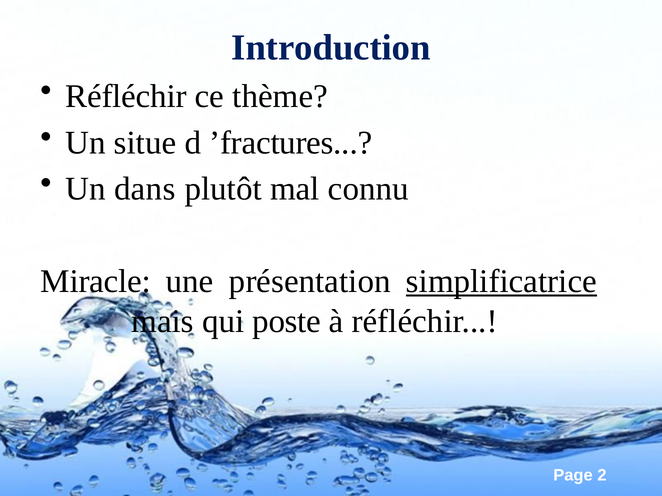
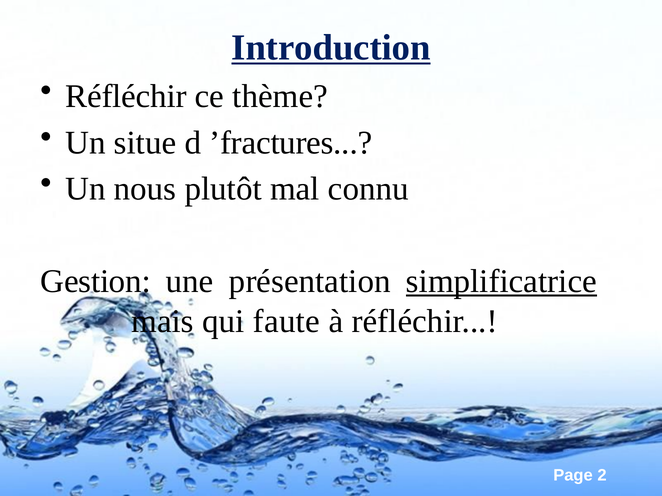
Introduction underline: none -> present
dans: dans -> nous
Miracle: Miracle -> Gestion
poste: poste -> faute
